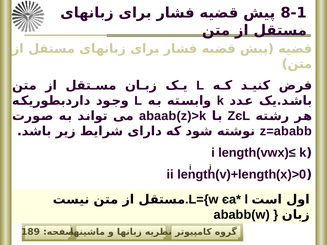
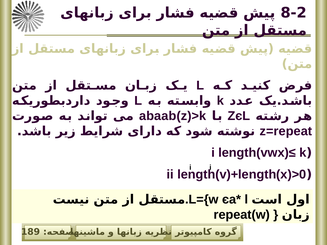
8-1: 8-1 -> 8-2
z=ababb: z=ababb -> z=repeat
ababb(w: ababb(w -> repeat(w
